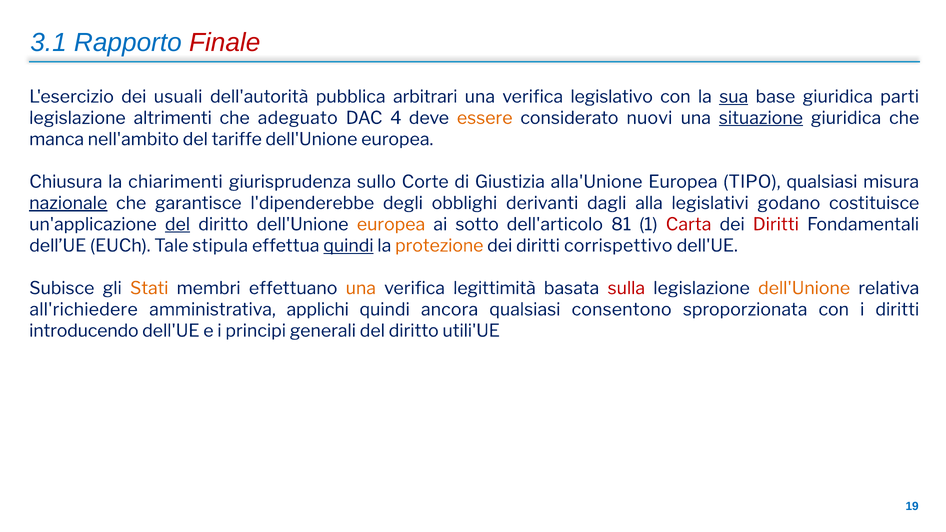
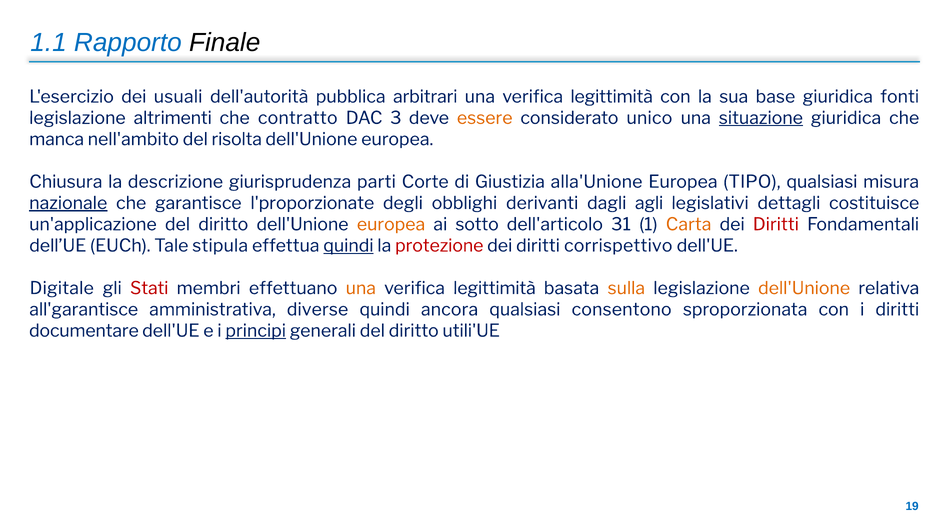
3.1: 3.1 -> 1.1
Finale colour: red -> black
legislativo at (612, 97): legislativo -> legittimità
sua underline: present -> none
parti: parti -> fonti
adeguato: adeguato -> contratto
4: 4 -> 3
nuovi: nuovi -> unico
tariffe: tariffe -> risolta
chiarimenti: chiarimenti -> descrizione
sullo: sullo -> parti
l'dipenderebbe: l'dipenderebbe -> l'proporzionate
alla: alla -> agli
godano: godano -> dettagli
del at (178, 224) underline: present -> none
81: 81 -> 31
Carta colour: red -> orange
protezione colour: orange -> red
Subisce: Subisce -> Digitale
Stati colour: orange -> red
sulla colour: red -> orange
all'richiedere: all'richiedere -> all'garantisce
applichi: applichi -> diverse
introducendo: introducendo -> documentare
principi underline: none -> present
